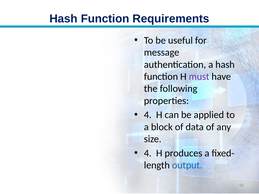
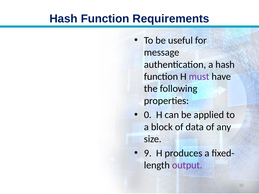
4 at (148, 115): 4 -> 0
4 at (148, 153): 4 -> 9
output colour: blue -> purple
